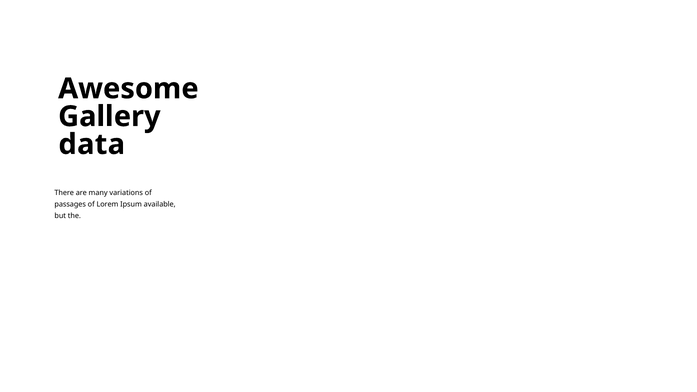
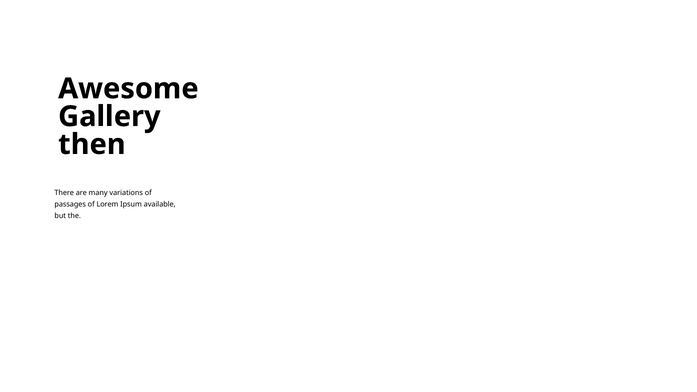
data: data -> then
